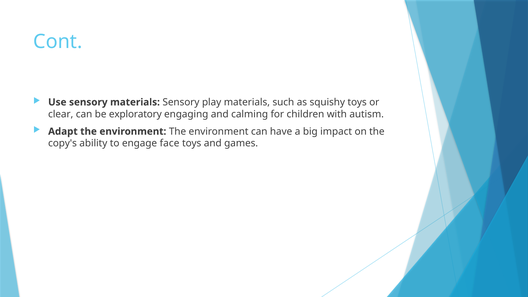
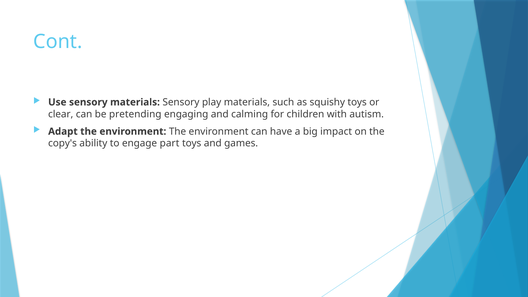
exploratory: exploratory -> pretending
face: face -> part
